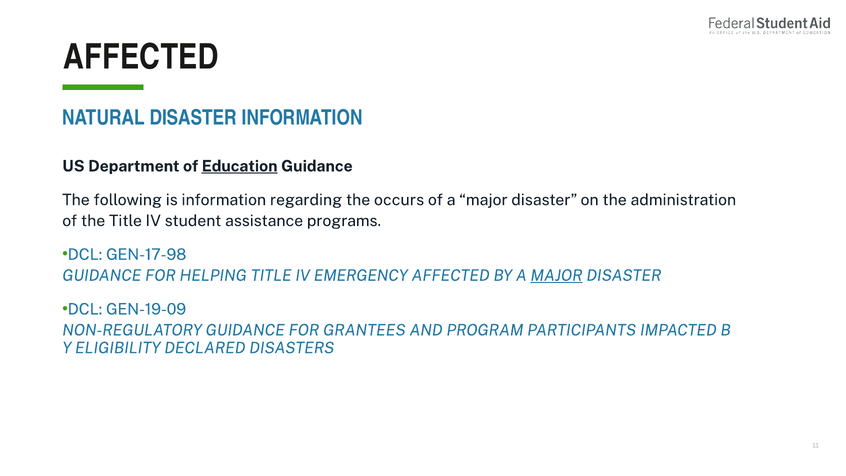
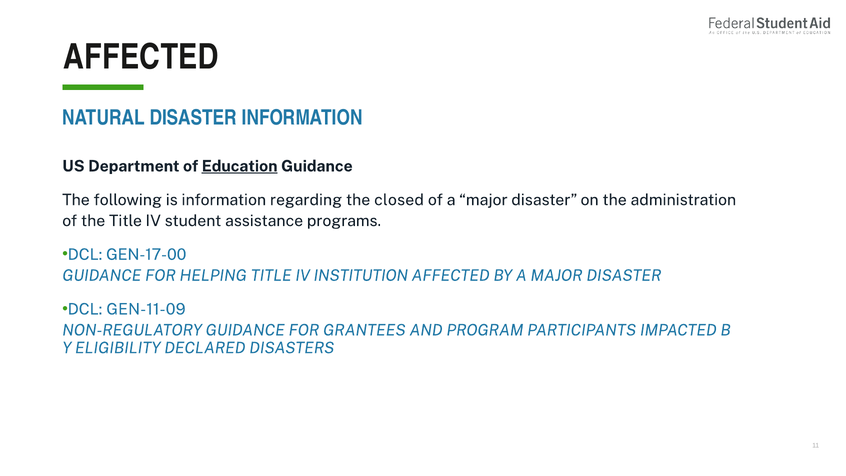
occurs: occurs -> closed
GEN-17-98: GEN-17-98 -> GEN-17-00
EMERGENCY: EMERGENCY -> INSTITUTION
MAJOR at (557, 275) underline: present -> none
GEN-19-09: GEN-19-09 -> GEN-11-09
